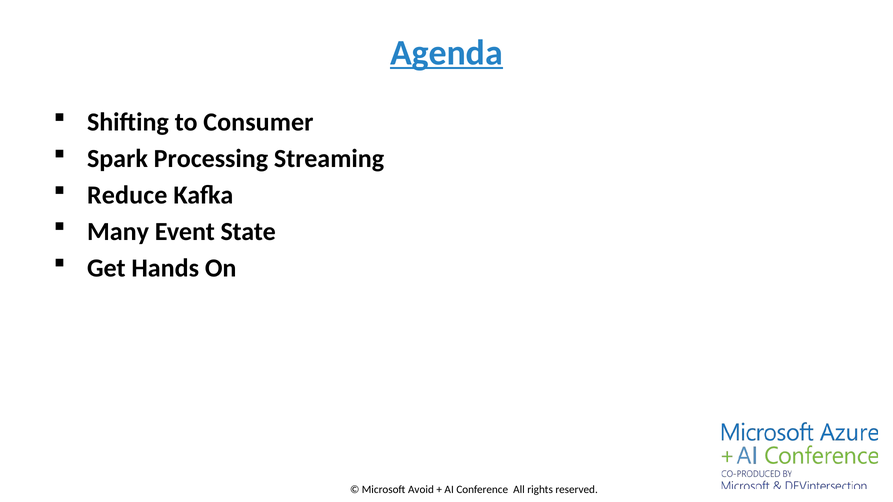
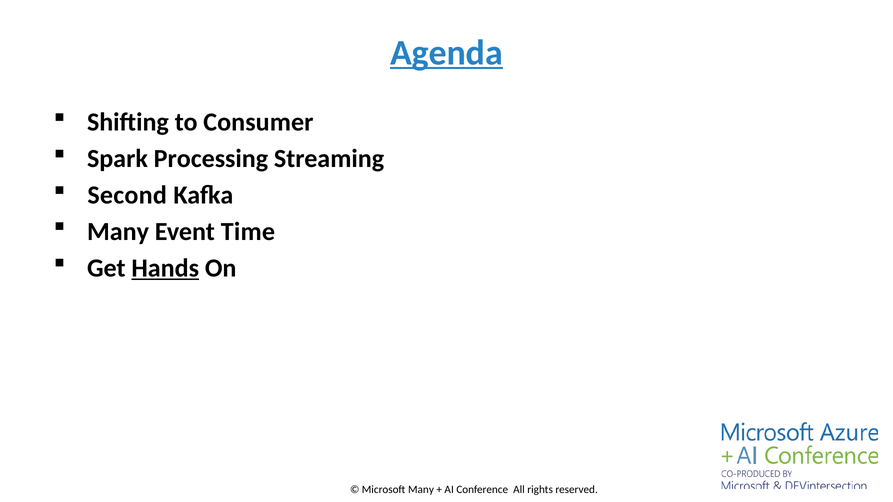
Reduce: Reduce -> Second
State: State -> Time
Hands underline: none -> present
Avoid at (421, 490): Avoid -> Many
